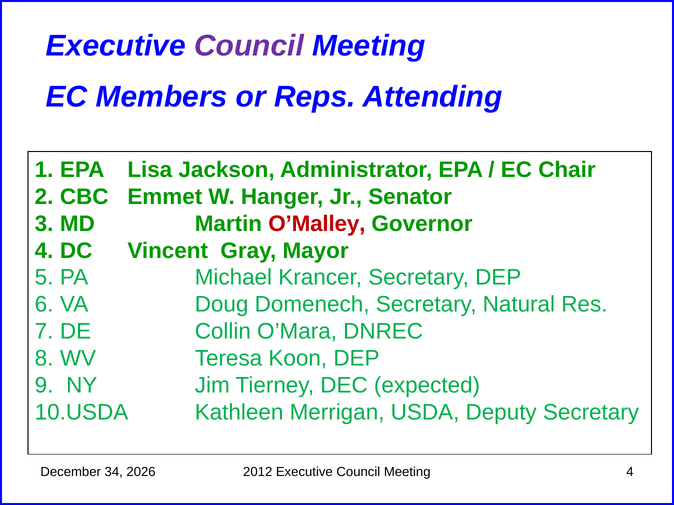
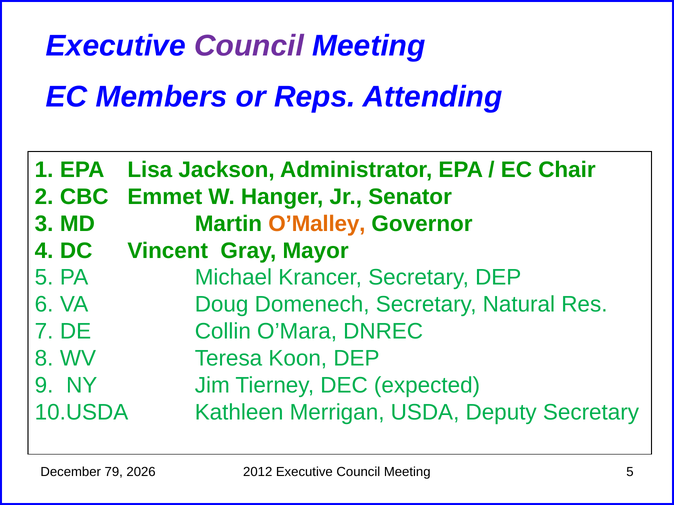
O’Malley colour: red -> orange
34: 34 -> 79
4 at (630, 472): 4 -> 5
